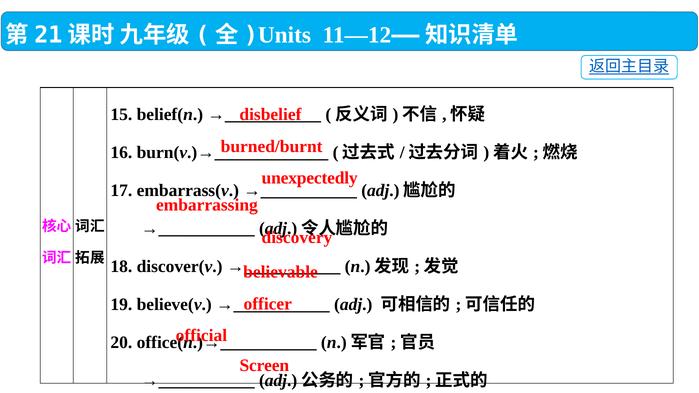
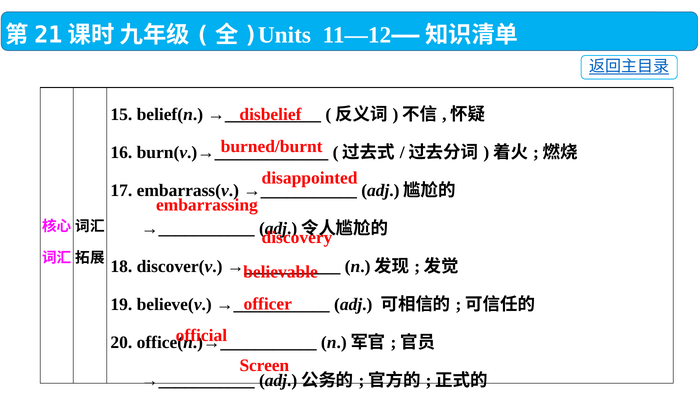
unexpectedly: unexpectedly -> disappointed
